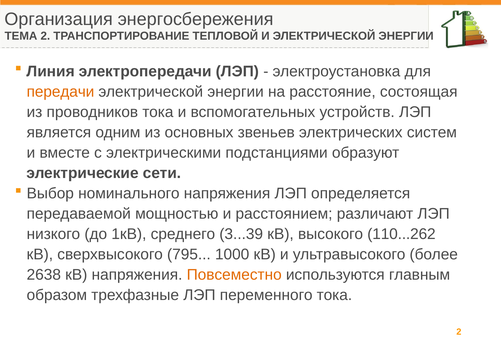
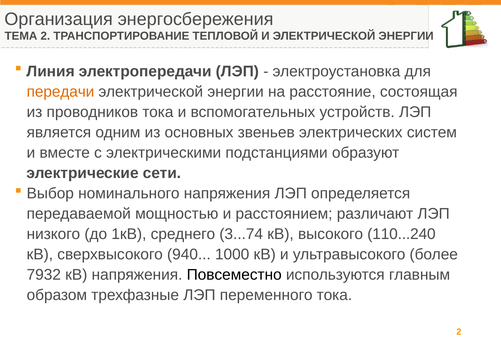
3...39: 3...39 -> 3...74
110...262: 110...262 -> 110...240
795: 795 -> 940
2638: 2638 -> 7932
Повсеместно colour: orange -> black
